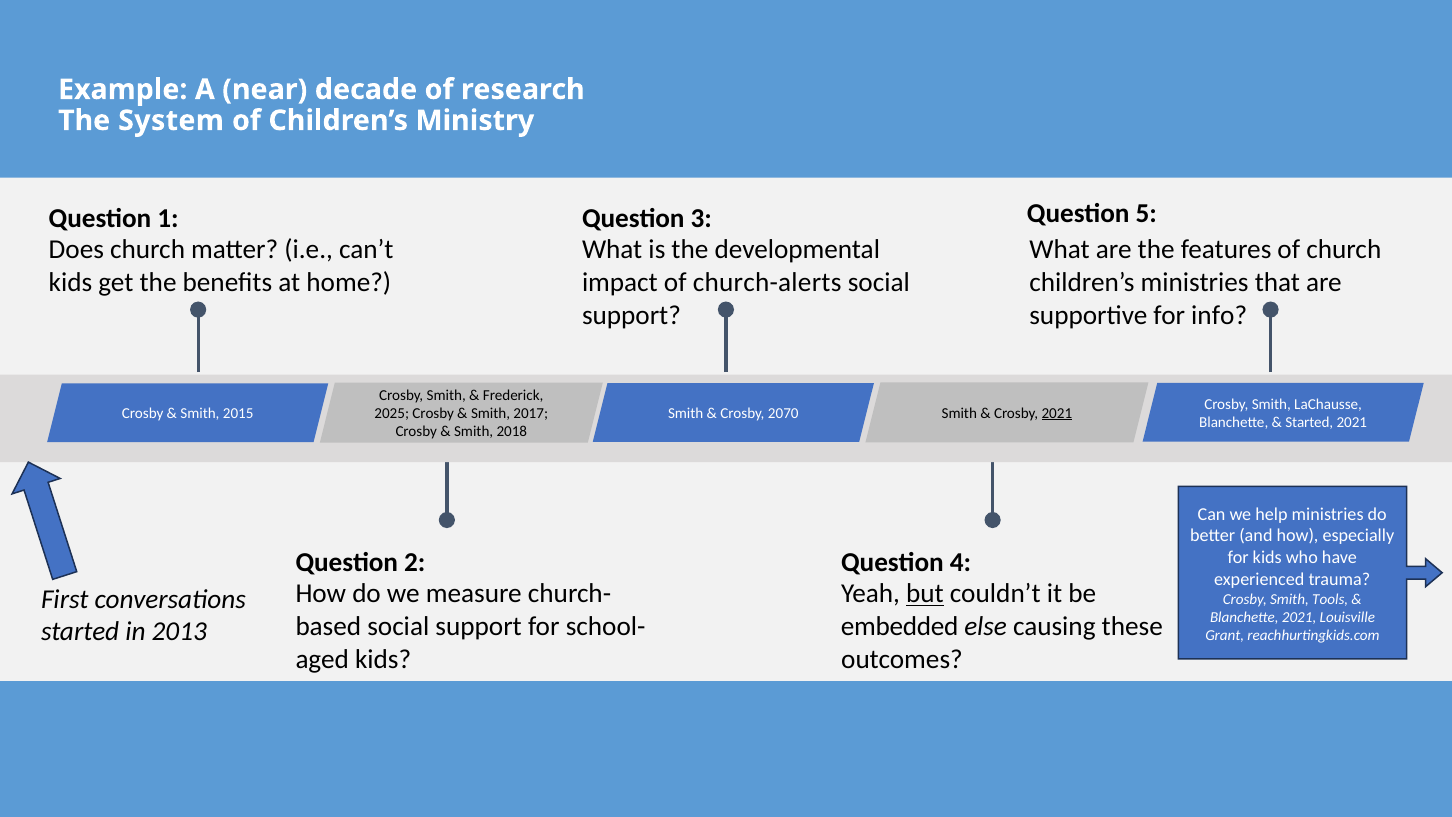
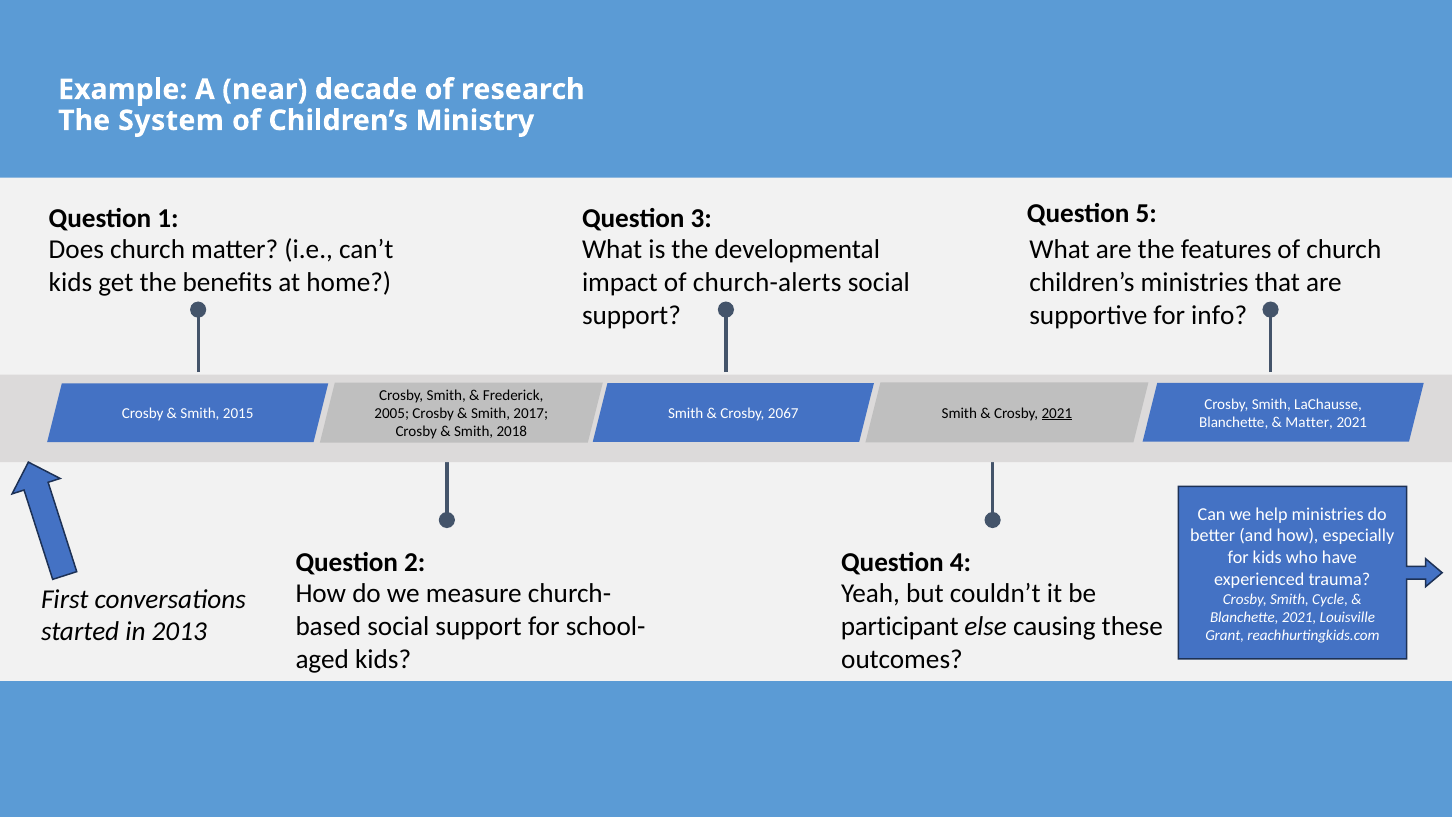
2070: 2070 -> 2067
2025: 2025 -> 2005
Started at (1309, 422): Started -> Matter
but underline: present -> none
Tools: Tools -> Cycle
embedded: embedded -> participant
